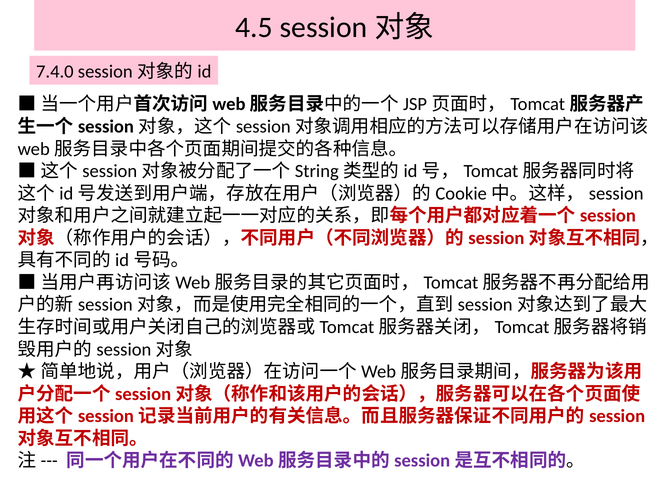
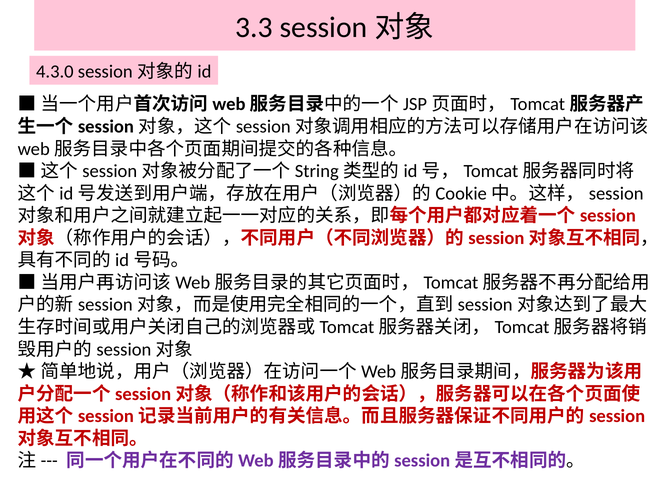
4.5: 4.5 -> 3.3
7.4.0: 7.4.0 -> 4.3.0
